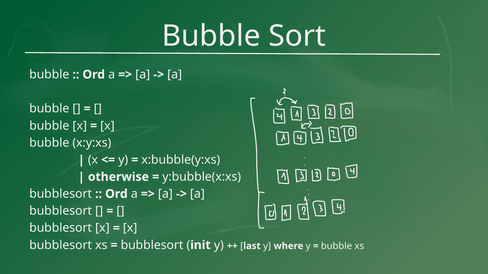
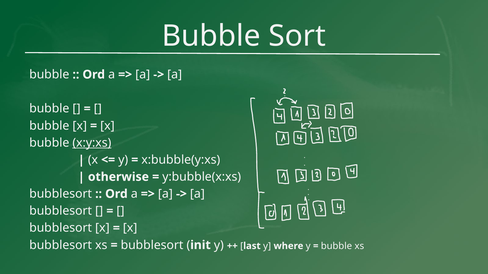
x:y:xs underline: none -> present
